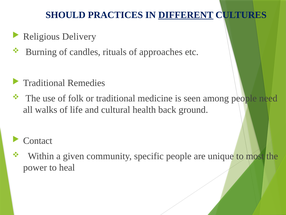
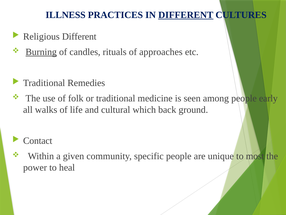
SHOULD: SHOULD -> ILLNESS
Religious Delivery: Delivery -> Different
Burning underline: none -> present
need: need -> early
health: health -> which
